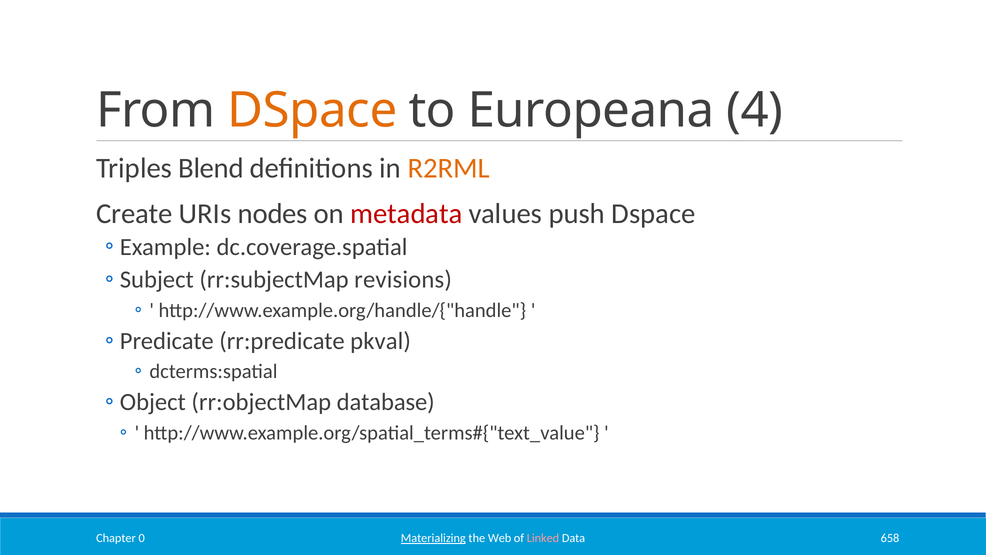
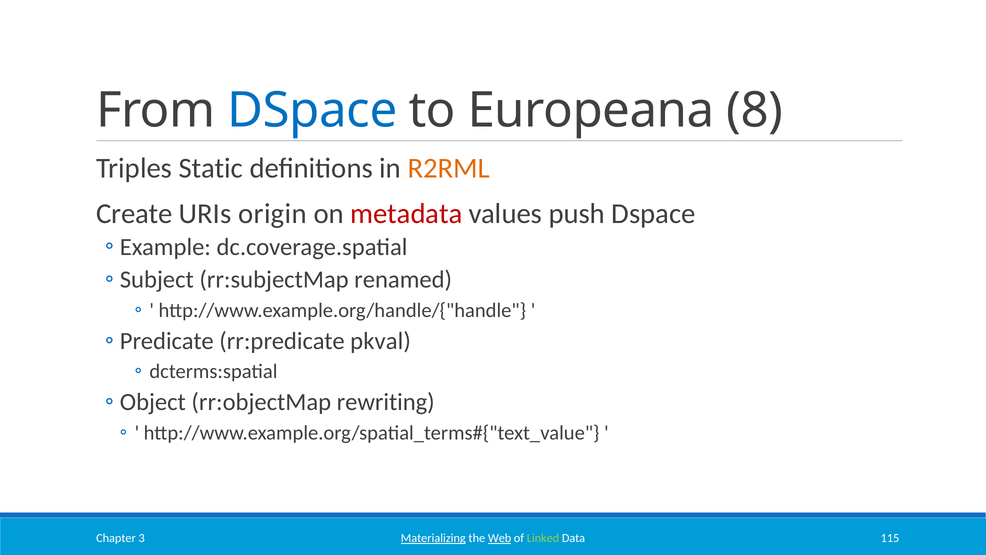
DSpace at (312, 110) colour: orange -> blue
4: 4 -> 8
Blend: Blend -> Static
nodes: nodes -> origin
revisions: revisions -> renamed
database: database -> rewriting
Web underline: none -> present
Linked colour: pink -> light green
658: 658 -> 115
0: 0 -> 3
